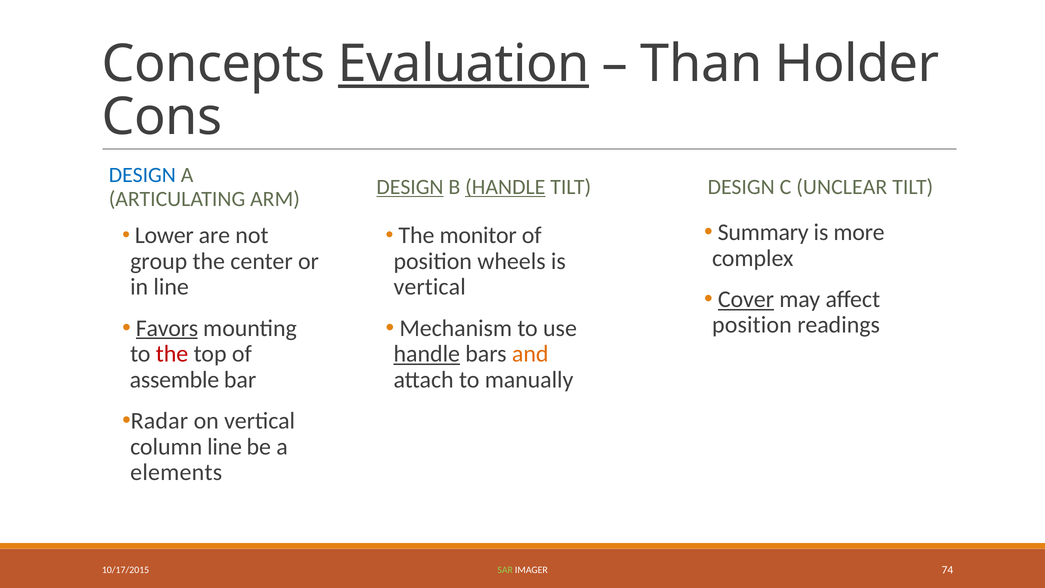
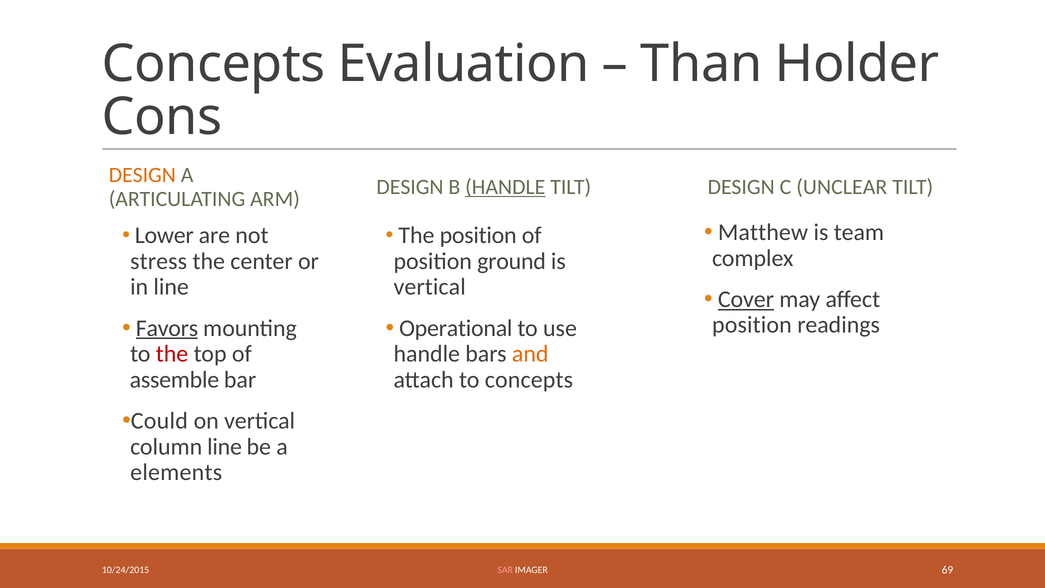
Evaluation underline: present -> none
DESIGN at (142, 175) colour: blue -> orange
DESIGN at (410, 187) underline: present -> none
Summary: Summary -> Matthew
more: more -> team
The monitor: monitor -> position
group: group -> stress
wheels: wheels -> ground
Mechanism: Mechanism -> Operational
handle at (427, 354) underline: present -> none
to manually: manually -> concepts
Radar: Radar -> Could
10/17/2015: 10/17/2015 -> 10/24/2015
SAR colour: light green -> pink
74: 74 -> 69
